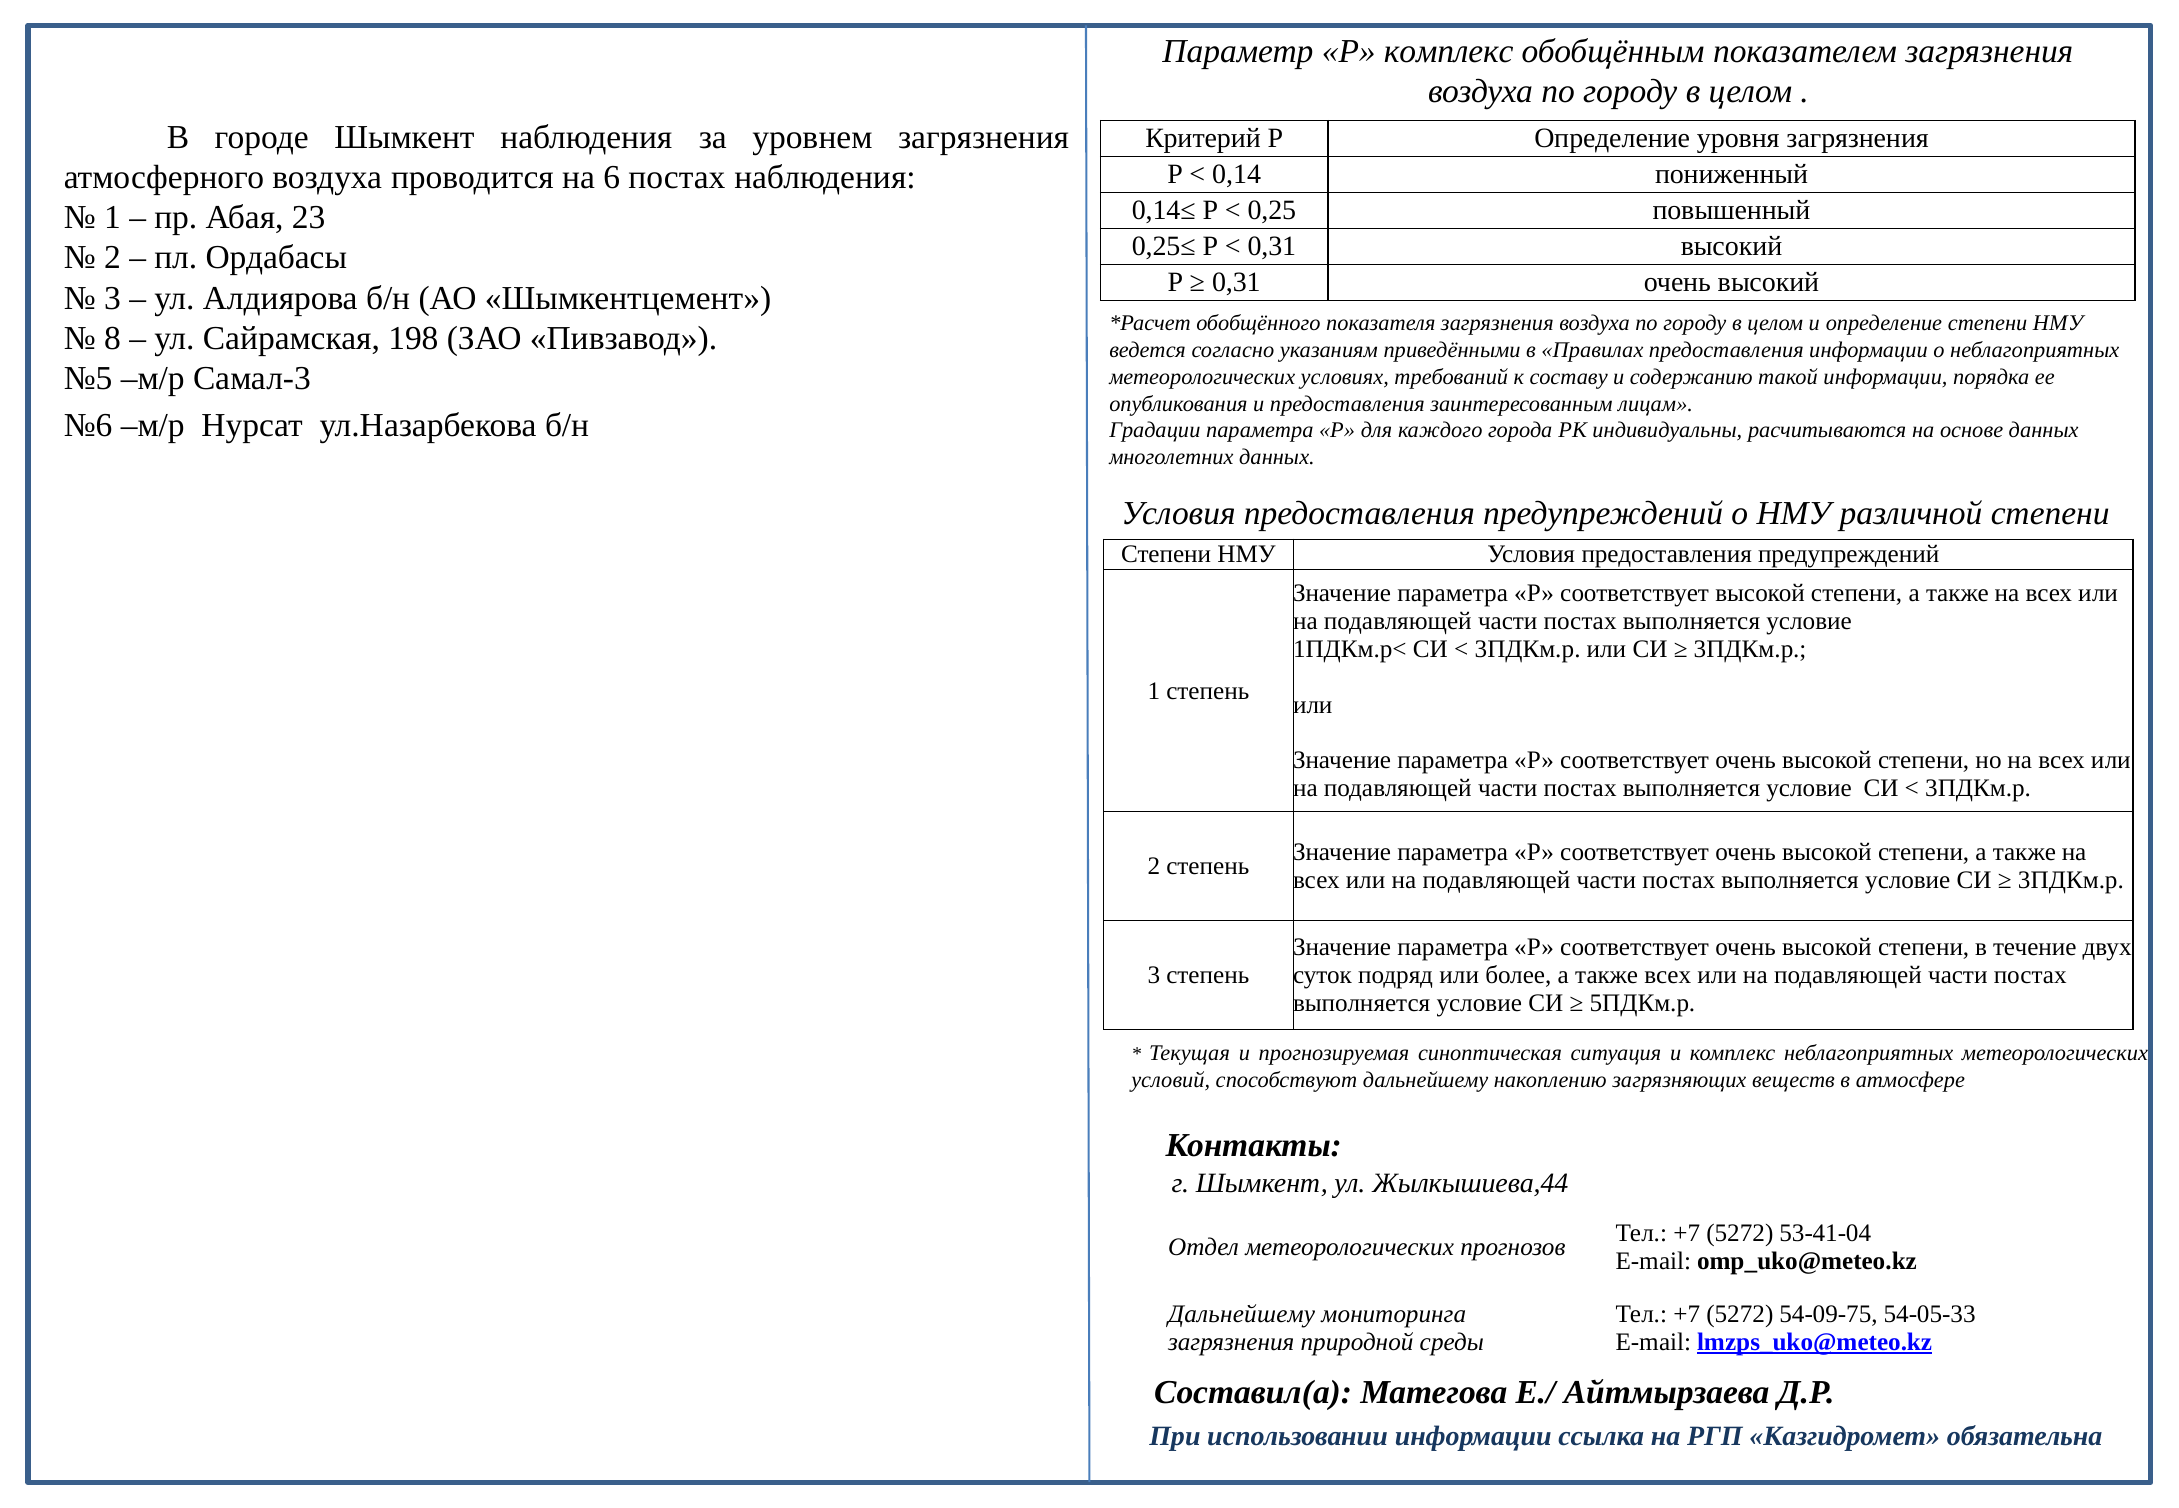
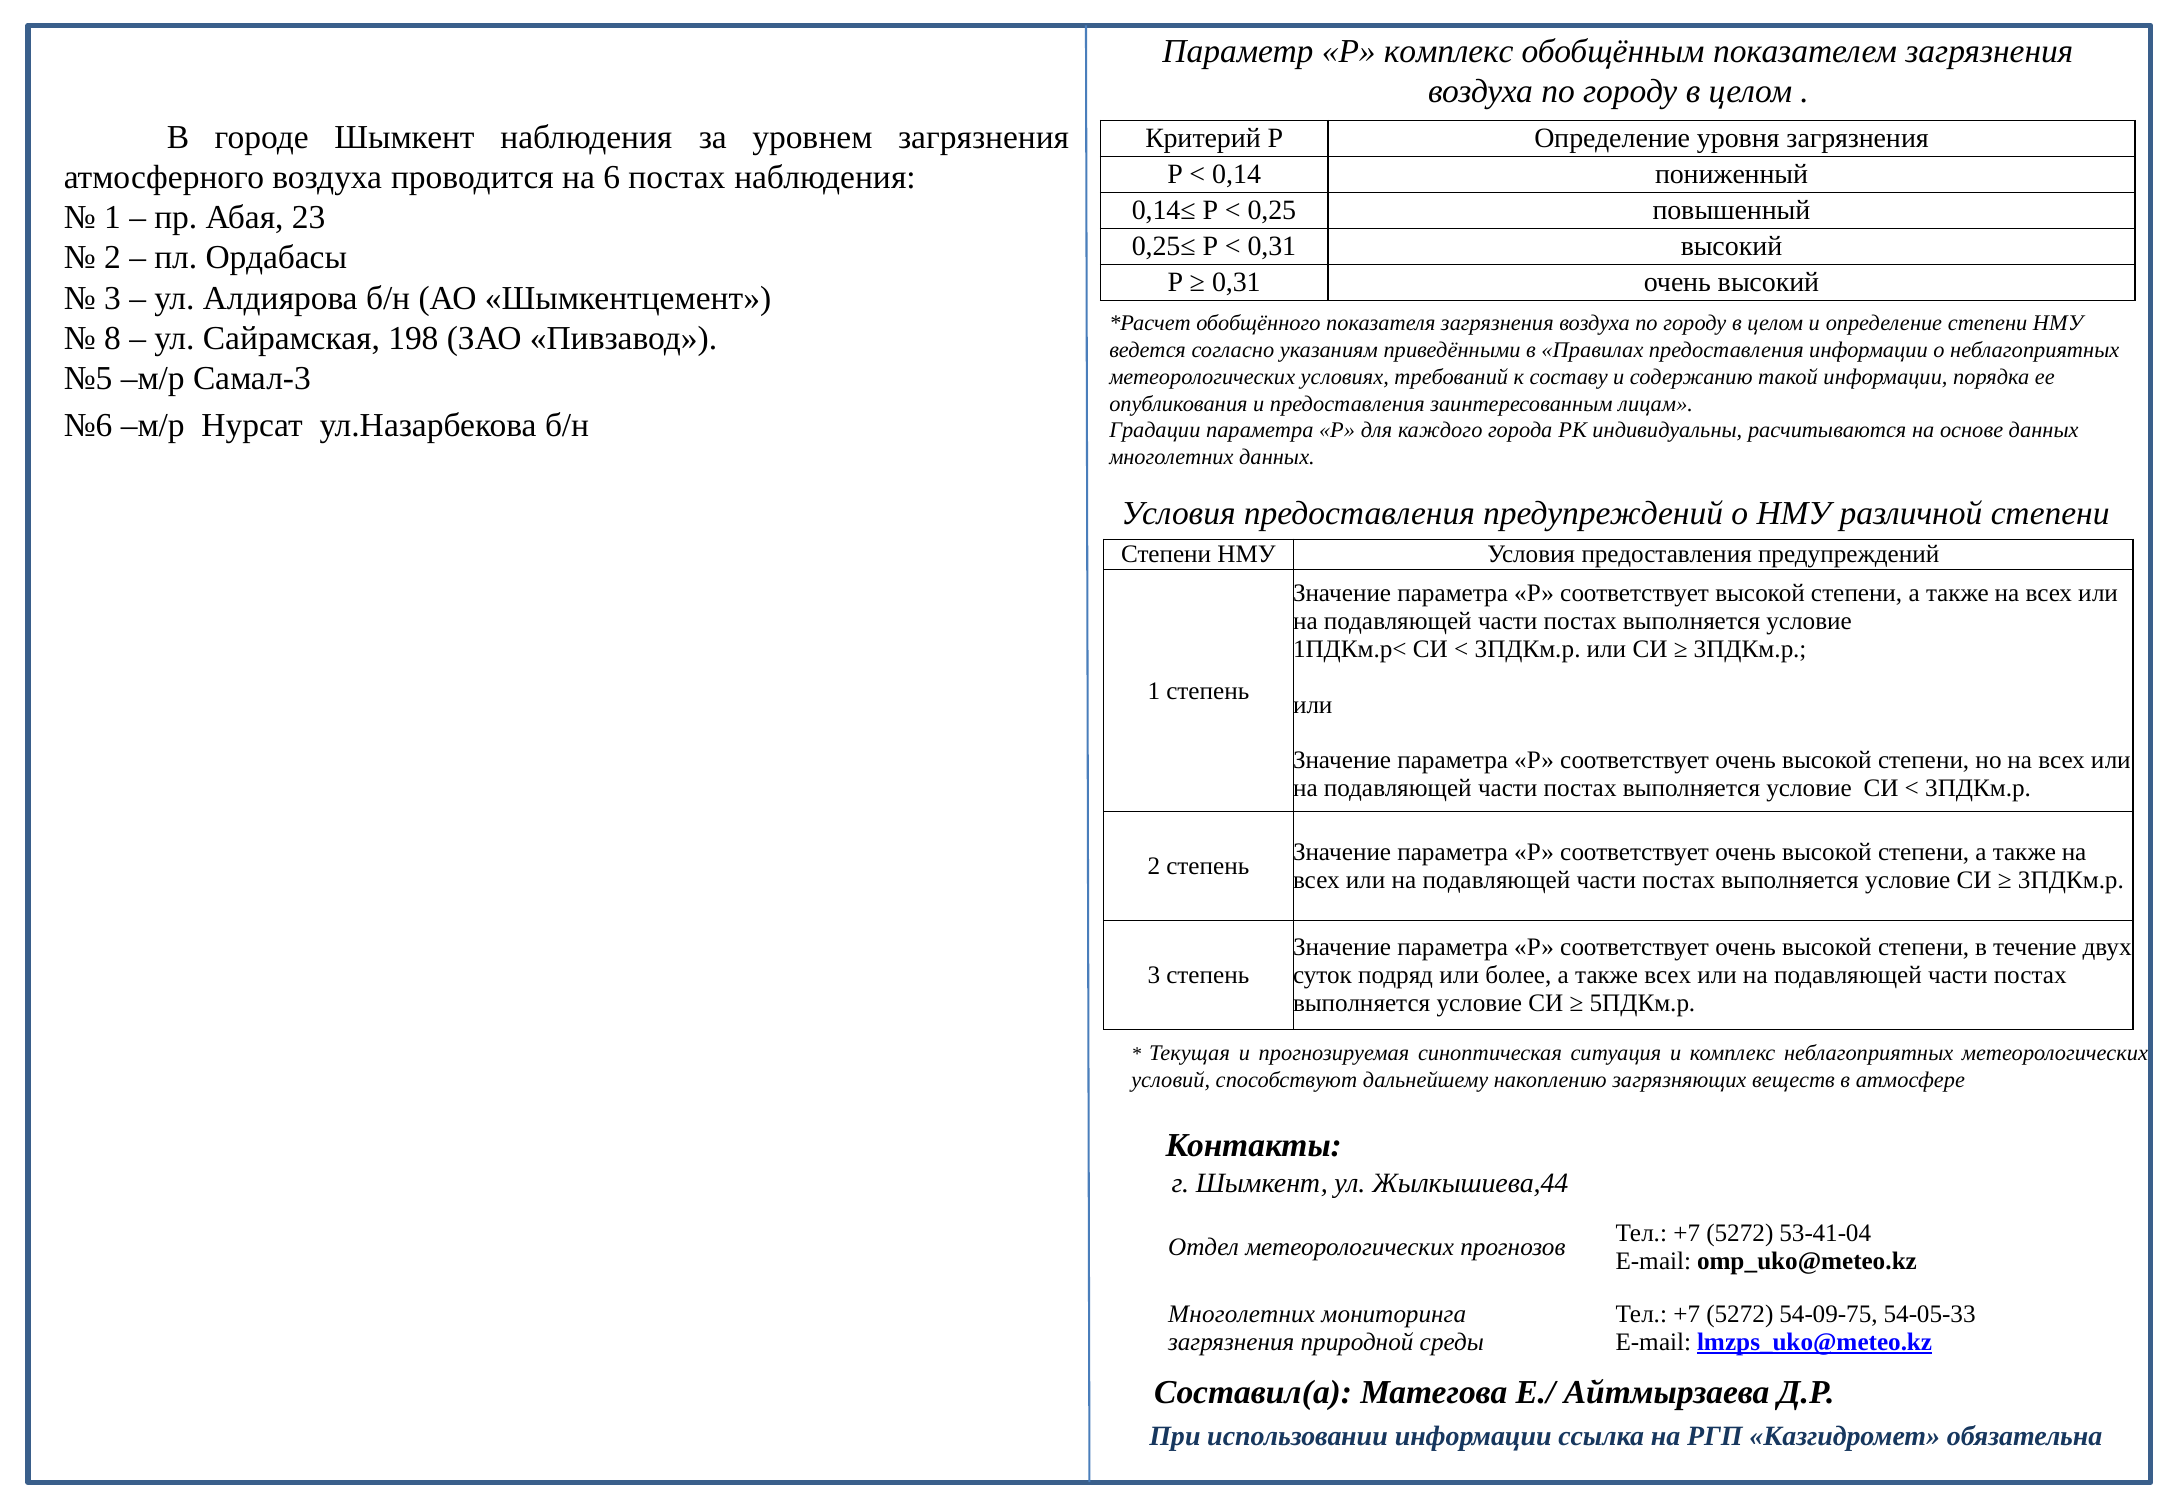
Дальнейшему at (1242, 1314): Дальнейшему -> Многолетних
